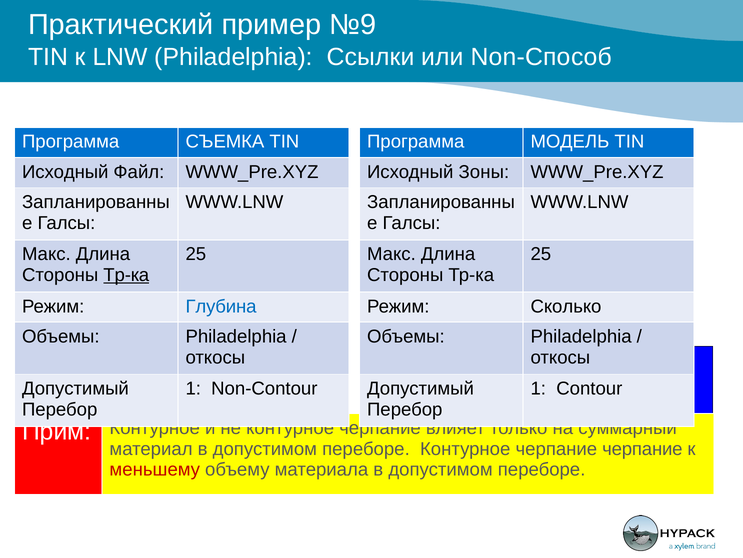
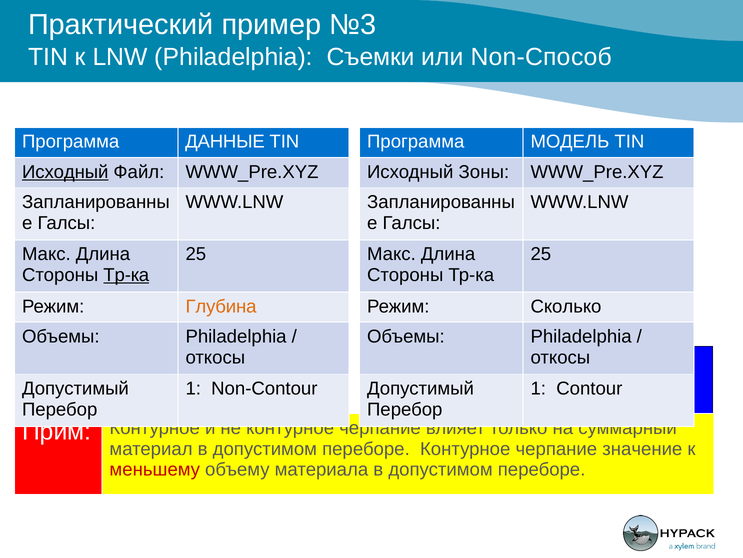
№9: №9 -> №3
Ссылки: Ссылки -> Съемки
СЪЕМКА: СЪЕМКА -> ДАННЫЕ
Исходный at (65, 172) underline: none -> present
Глубина colour: blue -> orange
черпание черпание: черпание -> значение
